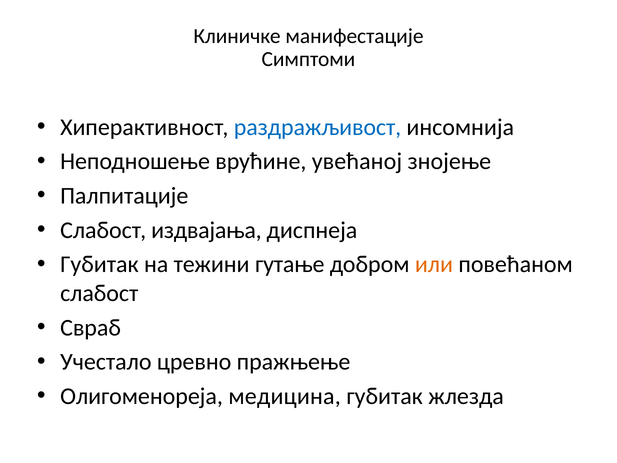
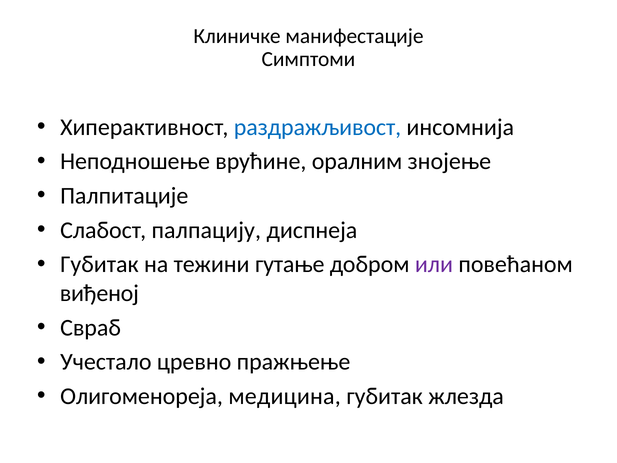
увећаној: увећаној -> оралним
издвајања: издвајања -> палпацију
или colour: orange -> purple
слабост at (99, 293): слабост -> виђеној
